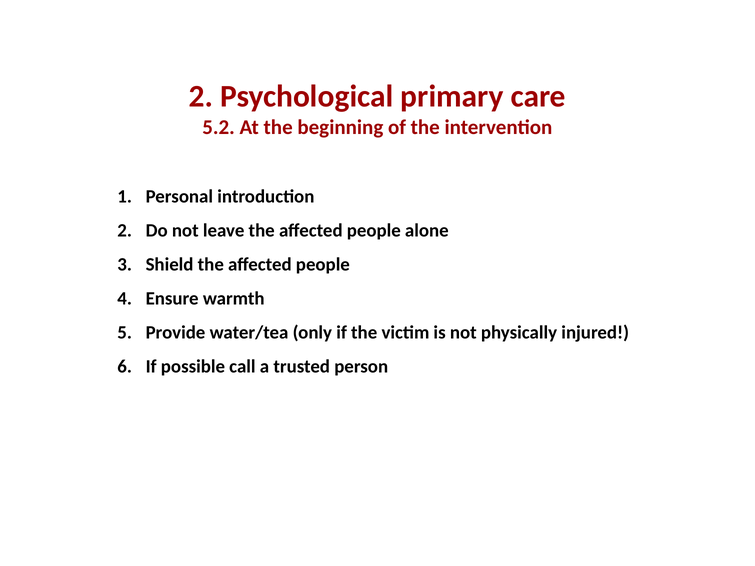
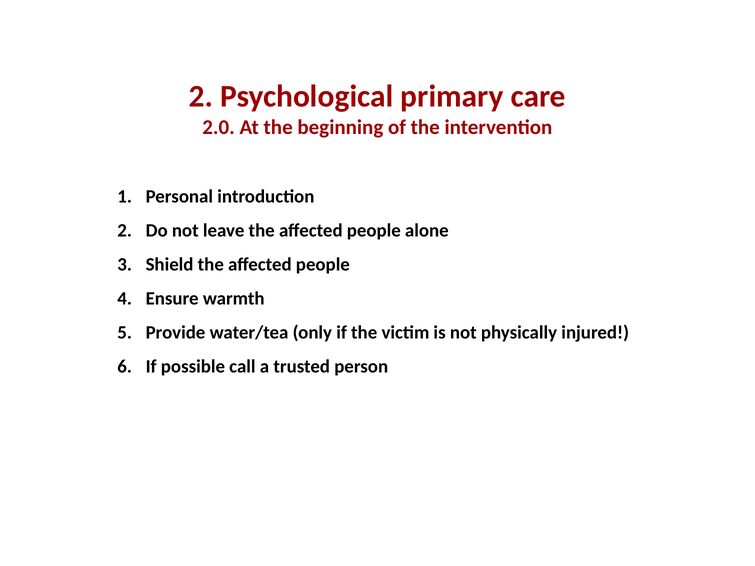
5.2: 5.2 -> 2.0
